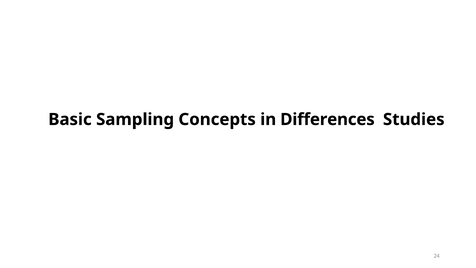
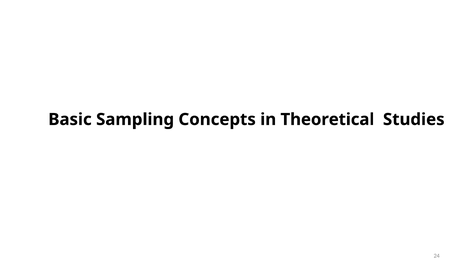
Differences: Differences -> Theoretical
